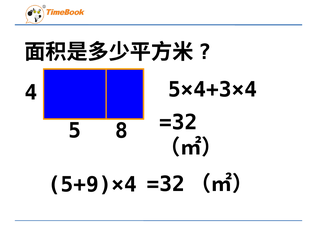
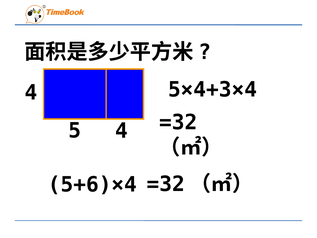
5 8: 8 -> 4
5+9)×4: 5+9)×4 -> 5+6)×4
